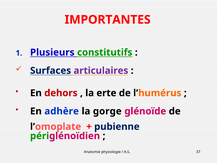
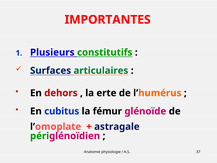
articulaires colour: purple -> green
adhère: adhère -> cubitus
gorge: gorge -> fémur
pubienne: pubienne -> astragale
